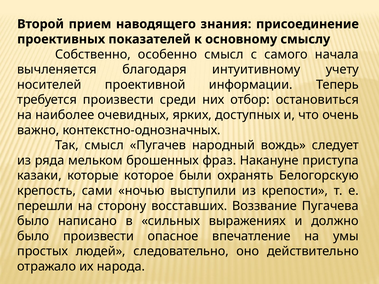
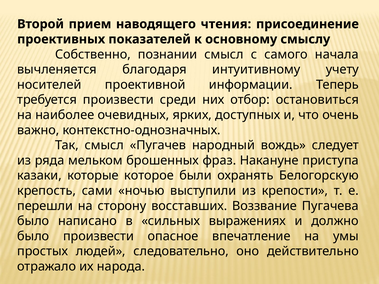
знания: знания -> чтения
особенно: особенно -> познании
